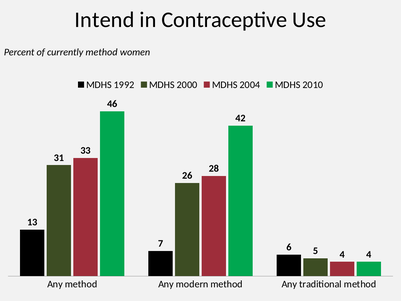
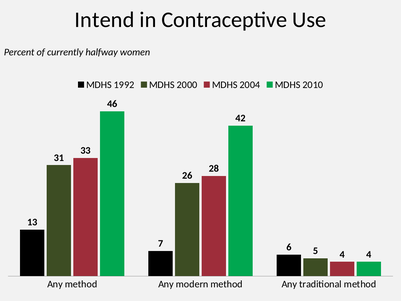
currently method: method -> halfway
